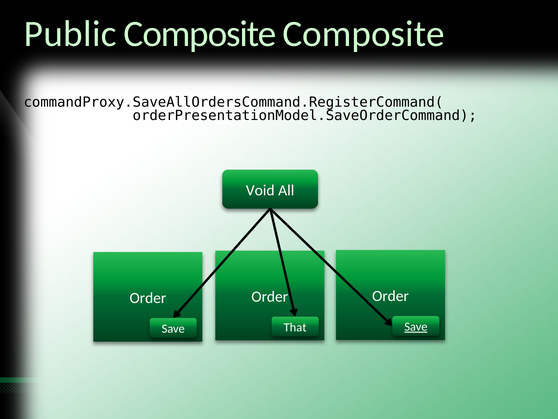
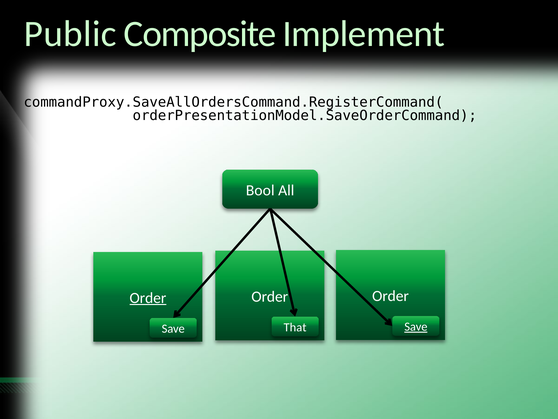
Composite Composite: Composite -> Implement
Void: Void -> Bool
Order at (148, 298) underline: none -> present
